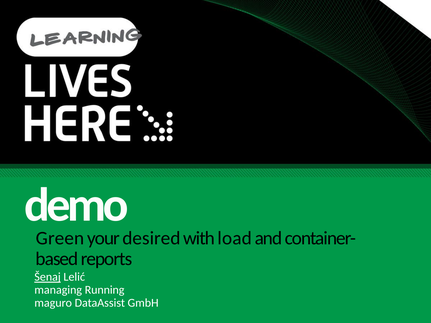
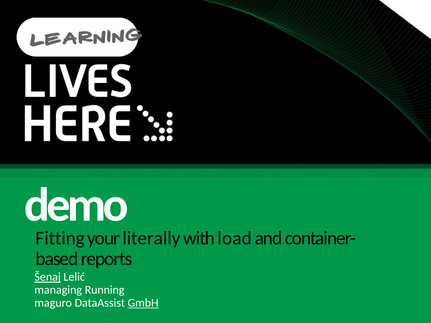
Green: Green -> Fitting
desired: desired -> literally
GmbH underline: none -> present
